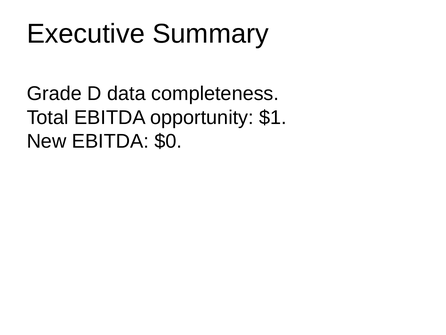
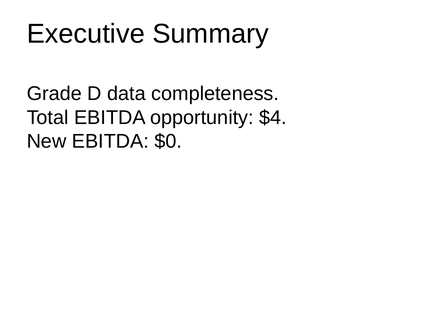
$1: $1 -> $4
